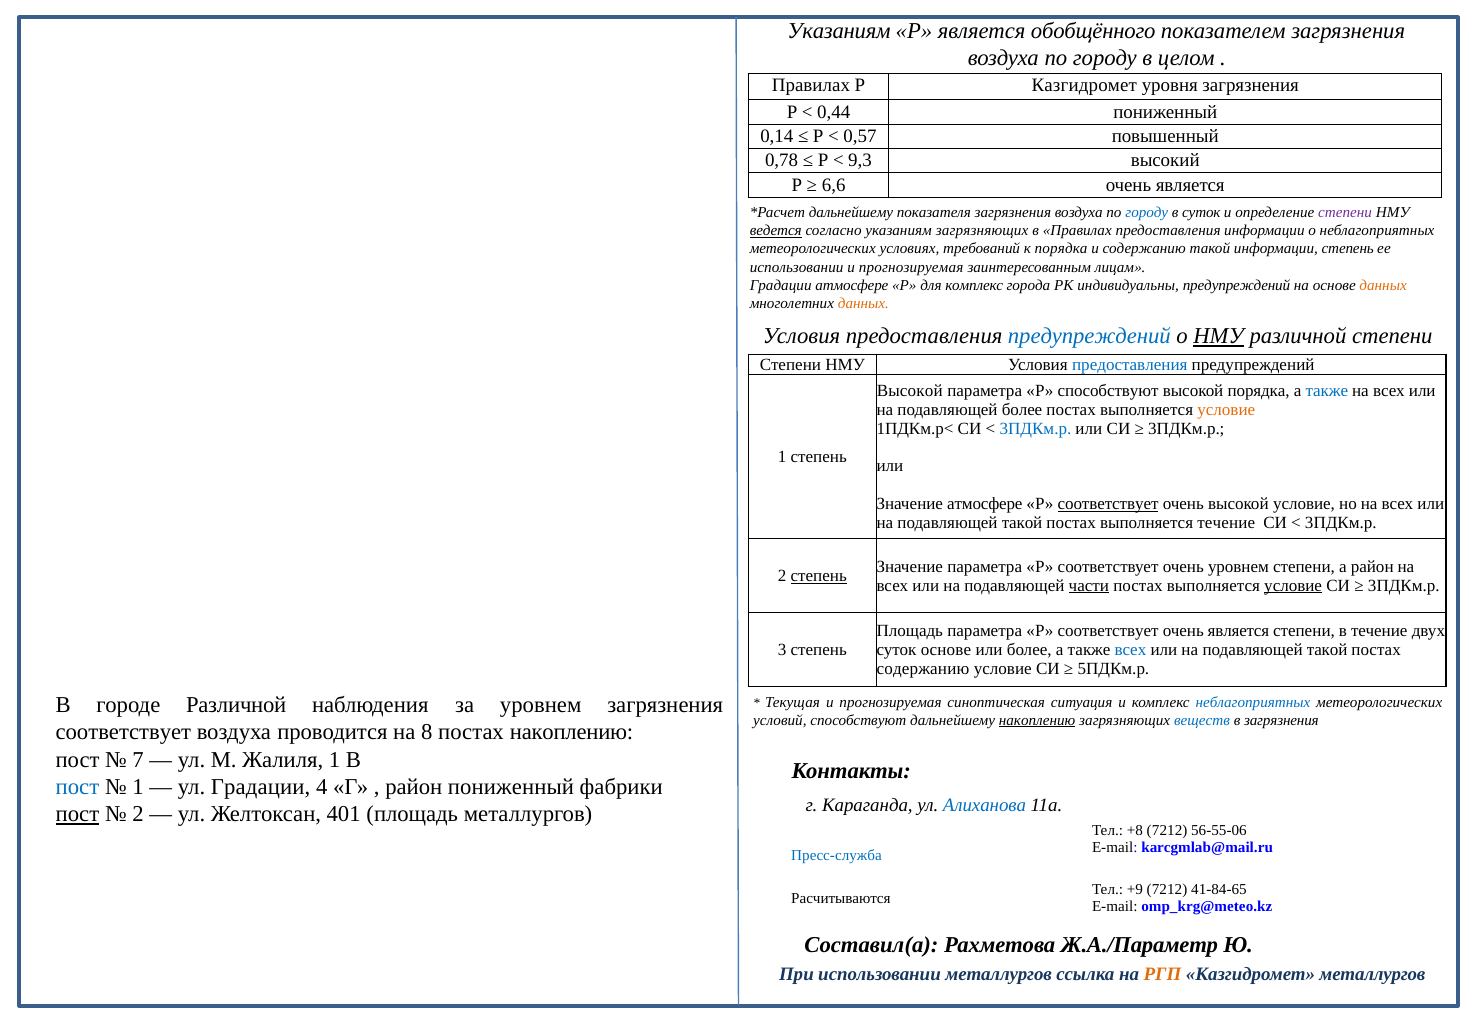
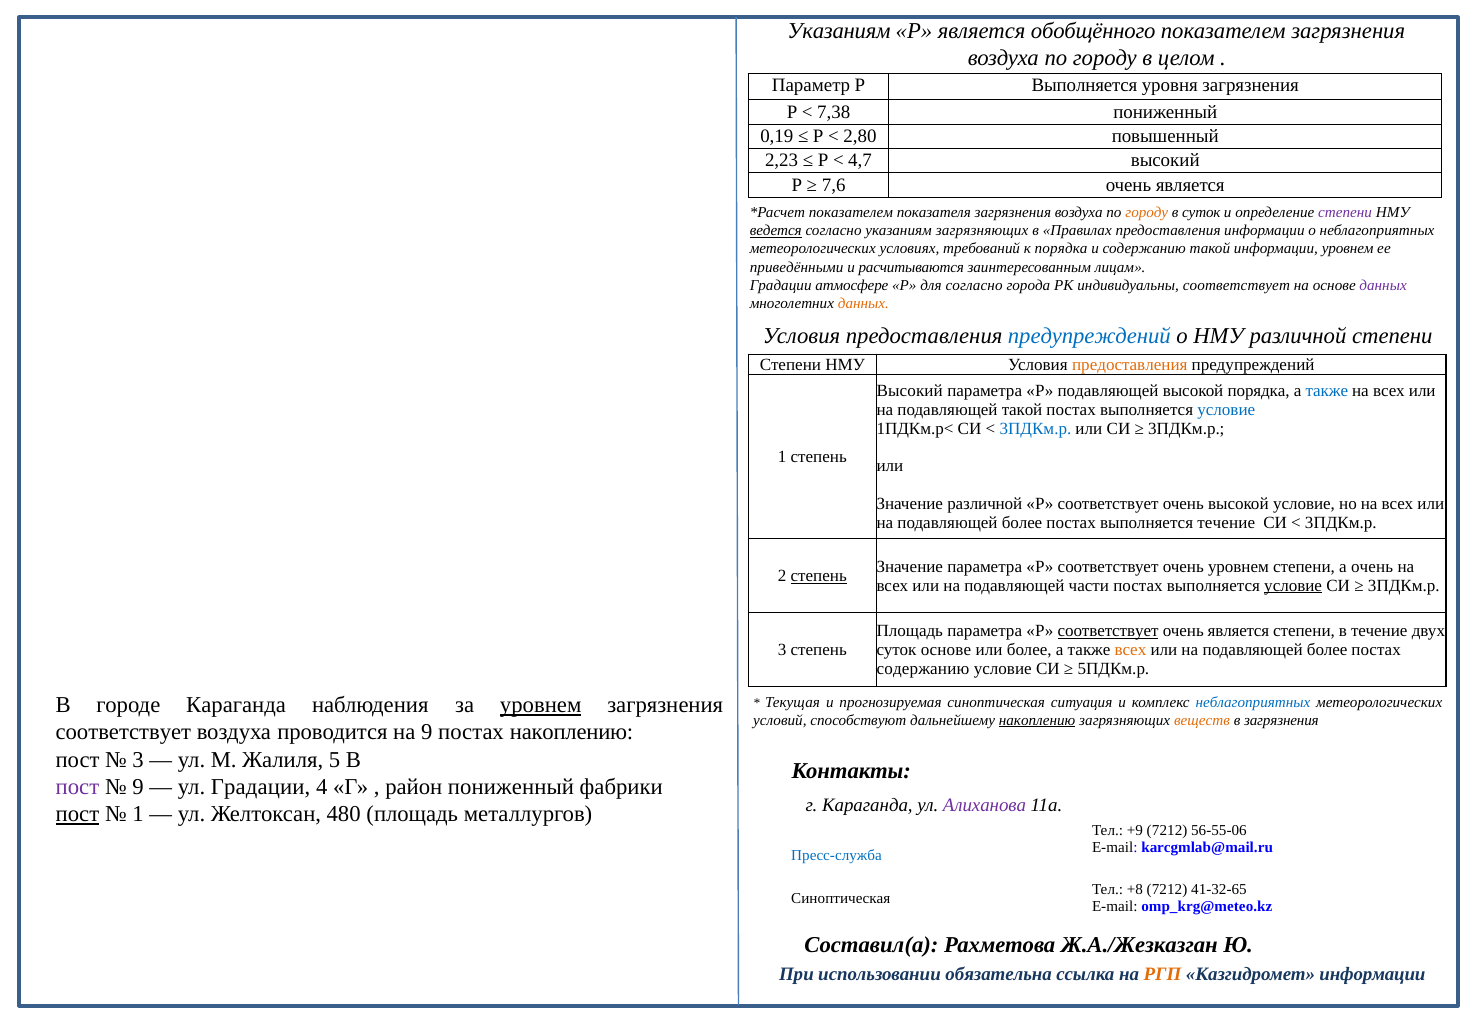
Правилах at (811, 86): Правилах -> Параметр
Р Казгидромет: Казгидромет -> Выполняется
0,44: 0,44 -> 7,38
0,14: 0,14 -> 0,19
0,57: 0,57 -> 2,80
0,78: 0,78 -> 2,23
9,3: 9,3 -> 4,7
6,6: 6,6 -> 7,6
дальнейшему at (851, 212): дальнейшему -> показателем
городу at (1147, 212) colour: blue -> orange
информации степень: степень -> уровнем
использовании at (797, 267): использовании -> приведёнными
прогнозируемая at (911, 267): прогнозируемая -> расчитываются
для комплекс: комплекс -> согласно
индивидуальны предупреждений: предупреждений -> соответствует
данных at (1383, 285) colour: orange -> purple
НМУ at (1219, 336) underline: present -> none
предоставления at (1130, 364) colour: blue -> orange
Высокой at (910, 391): Высокой -> Высокий
Р способствуют: способствуют -> подавляющей
подавляющей более: более -> такой
условие at (1226, 409) colour: orange -> blue
Значение атмосфере: атмосфере -> различной
соответствует at (1108, 504) underline: present -> none
такой at (1022, 523): такой -> более
а район: район -> очень
части underline: present -> none
соответствует at (1108, 631) underline: none -> present
всех at (1130, 650) colour: blue -> orange
такой at (1327, 650): такой -> более
городе Различной: Различной -> Караганда
уровнем at (541, 705) underline: none -> present
веществ colour: blue -> orange
на 8: 8 -> 9
7 at (138, 759): 7 -> 3
Жалиля 1: 1 -> 5
пост at (77, 787) colour: blue -> purple
1 at (138, 787): 1 -> 9
Алиханова colour: blue -> purple
2 at (138, 814): 2 -> 1
401: 401 -> 480
+8: +8 -> +9
+9: +9 -> +8
41-84-65: 41-84-65 -> 41-32-65
Расчитываются at (841, 898): Расчитываются -> Синоптическая
Ж.А./Параметр: Ж.А./Параметр -> Ж.А./Жезказган
использовании металлургов: металлургов -> обязательна
Казгидромет металлургов: металлургов -> информации
